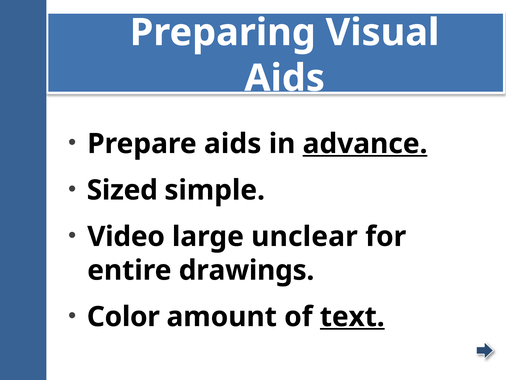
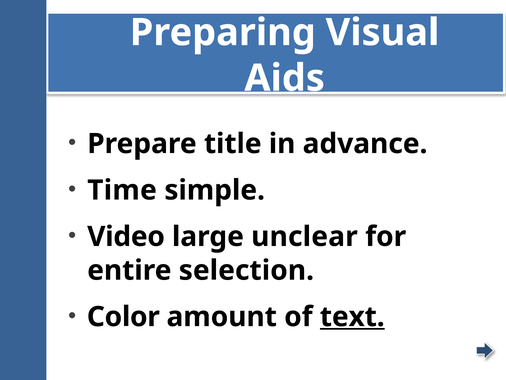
Prepare aids: aids -> title
advance underline: present -> none
Sized: Sized -> Time
drawings: drawings -> selection
